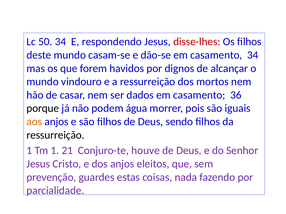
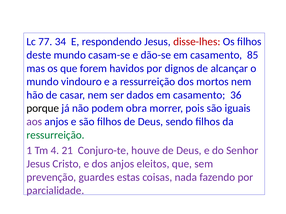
50: 50 -> 77
casamento 34: 34 -> 85
água: água -> obra
aos colour: orange -> purple
ressurreição at (56, 135) colour: black -> green
Tm 1: 1 -> 4
